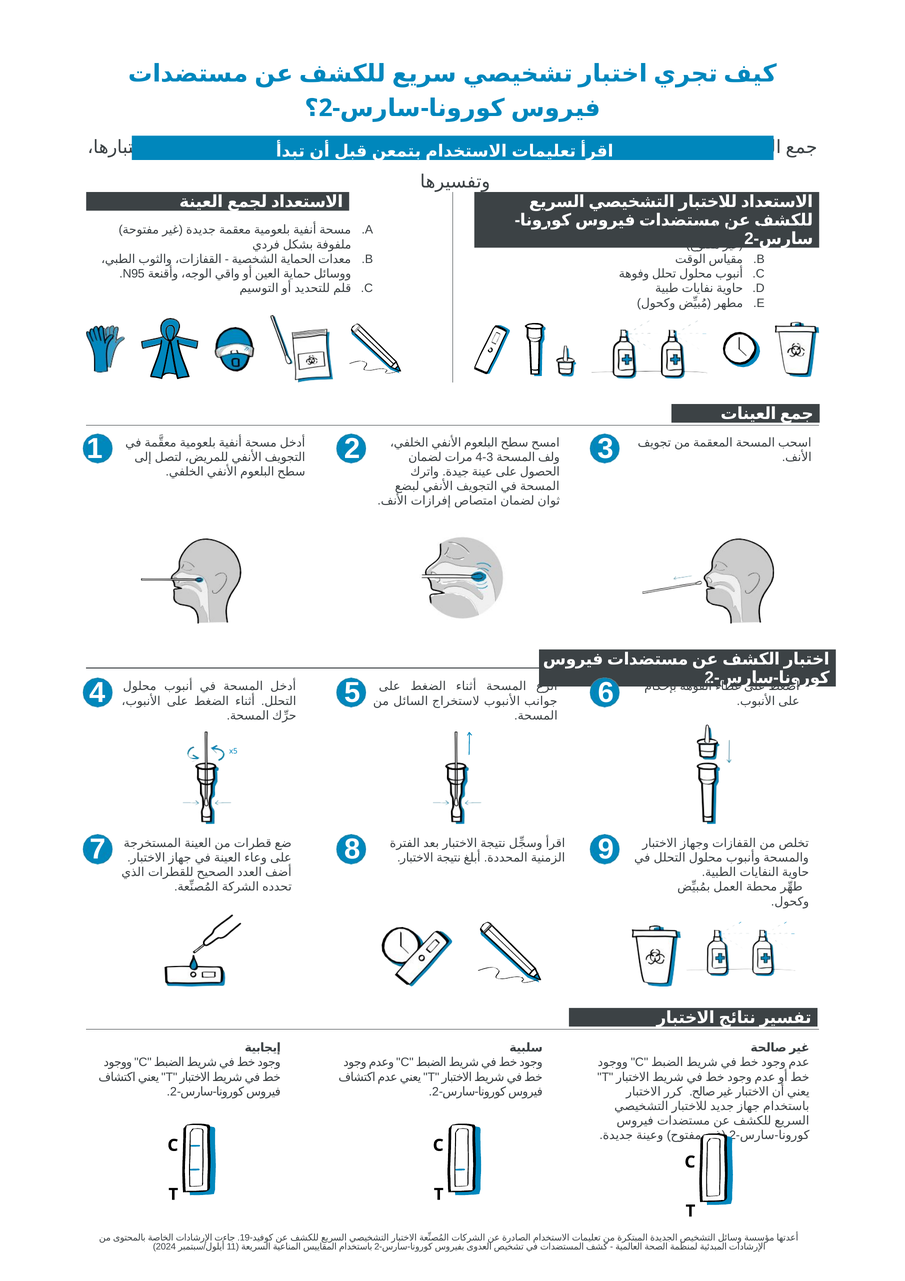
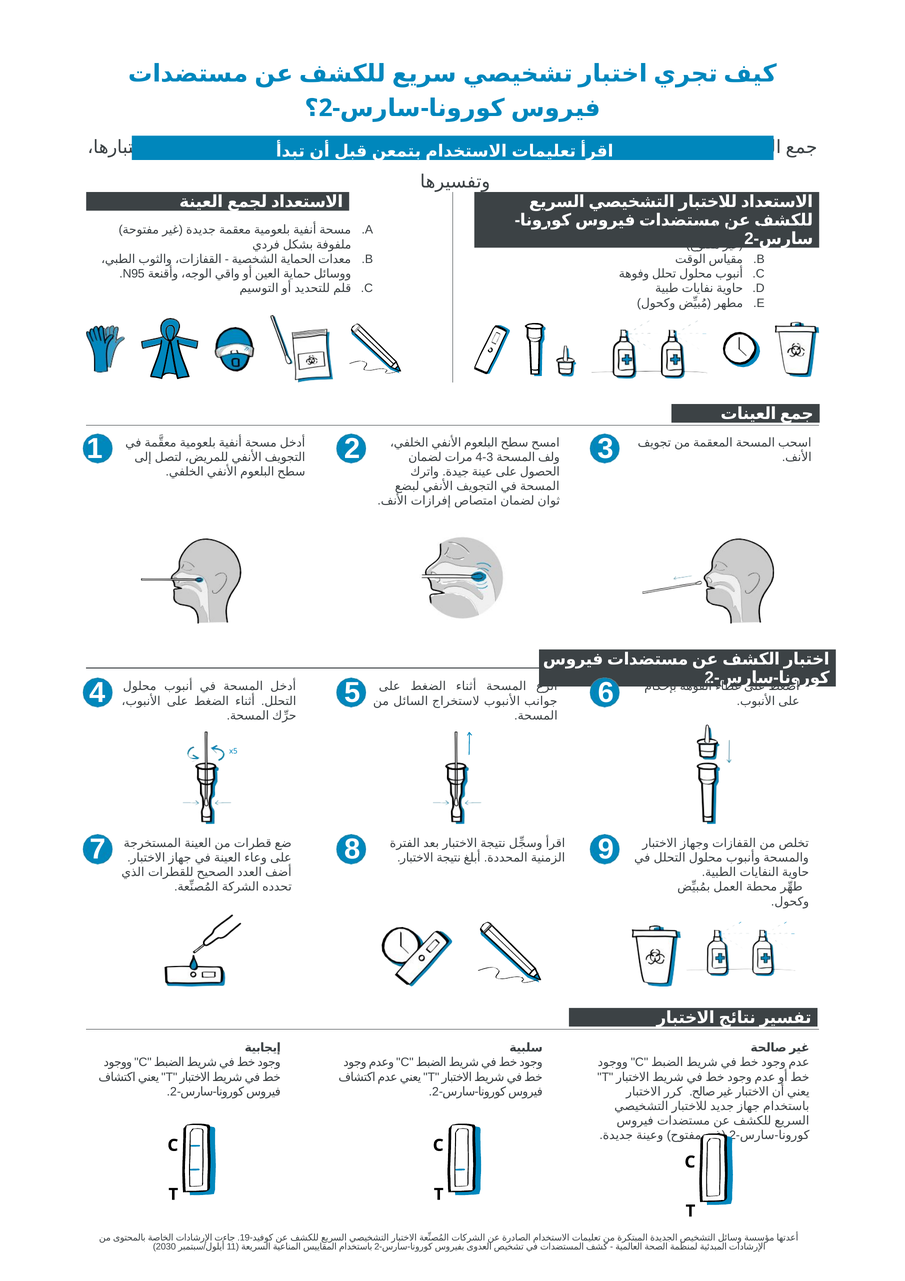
2024: 2024 -> 2030
